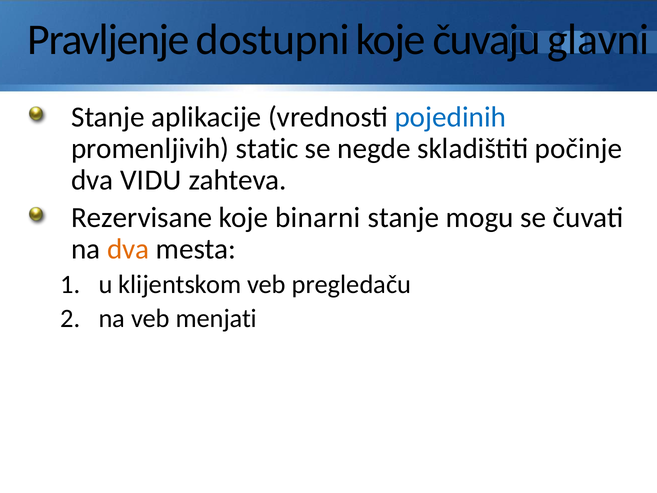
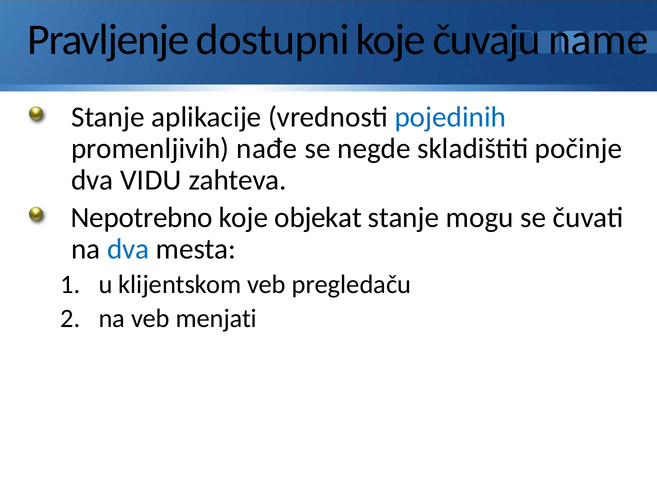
glavni: glavni -> name
static: static -> nađe
Rezervisane: Rezervisane -> Nepotrebno
binarni: binarni -> objekat
dva at (128, 249) colour: orange -> blue
